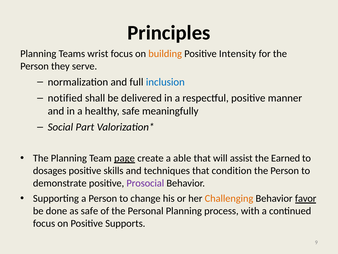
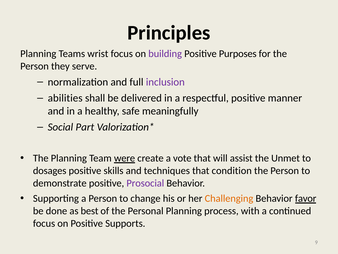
building colour: orange -> purple
Intensity: Intensity -> Purposes
inclusion colour: blue -> purple
notified: notified -> abilities
page: page -> were
able: able -> vote
Earned: Earned -> Unmet
as safe: safe -> best
